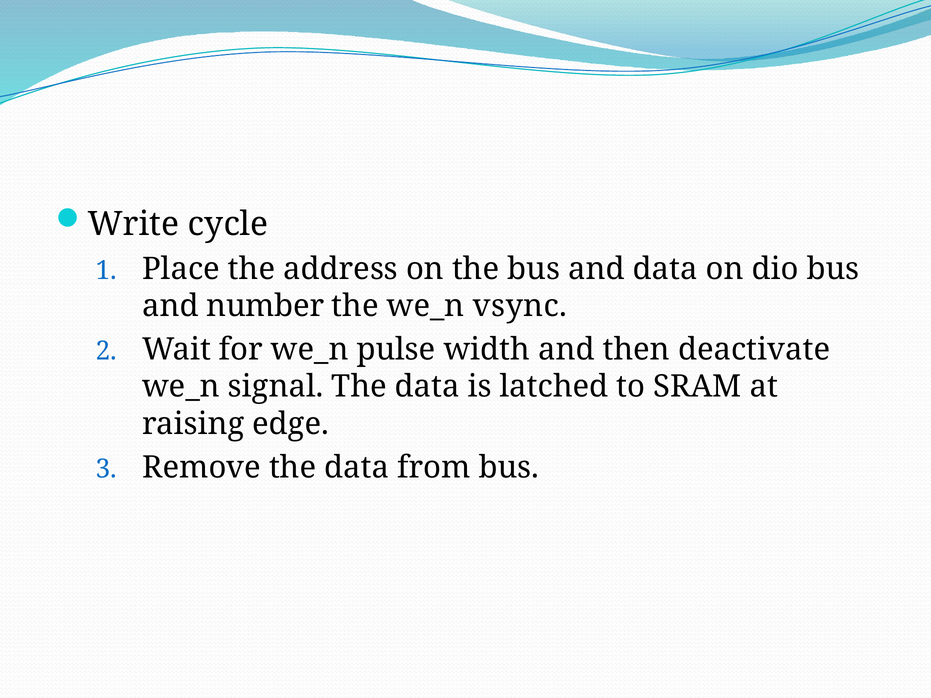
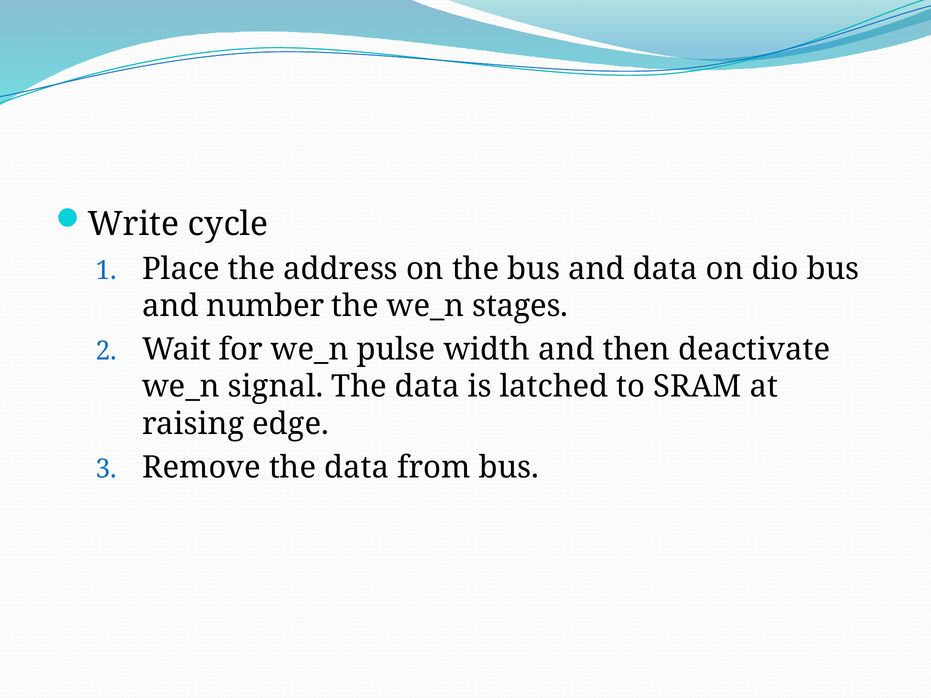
vsync: vsync -> stages
